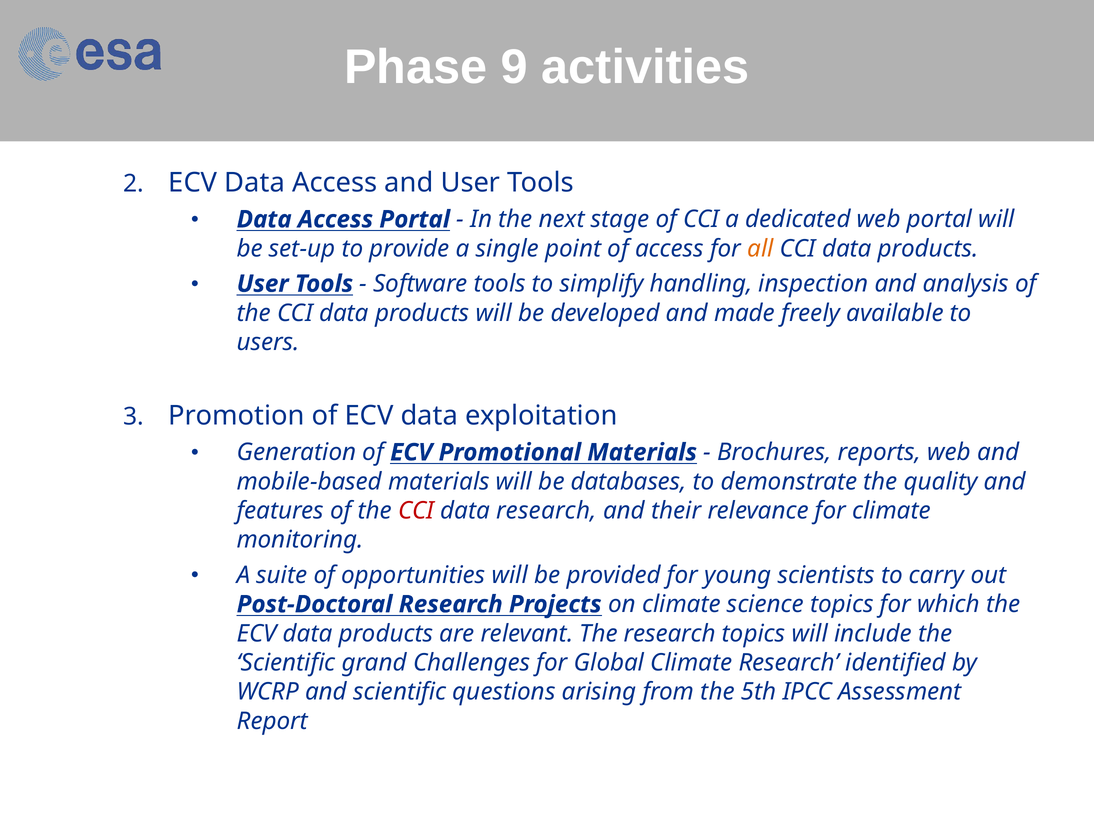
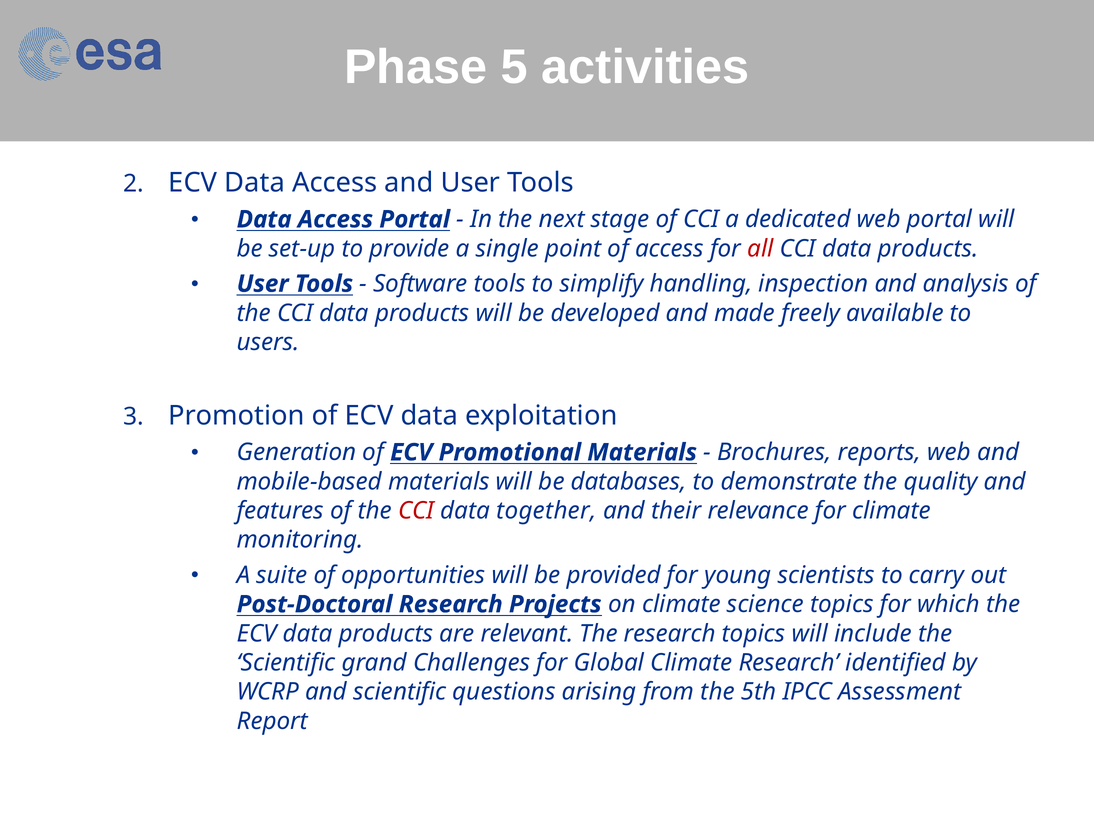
9: 9 -> 5
all colour: orange -> red
data research: research -> together
